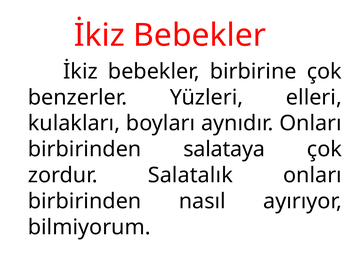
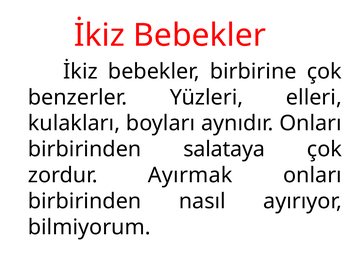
Salatalık: Salatalık -> Ayırmak
